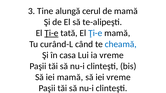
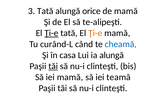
3 Tine: Tine -> Tată
cerul: cerul -> orice
Ţi-e at (95, 33) colour: blue -> orange
ia vreme: vreme -> alungă
tăi at (53, 66) underline: none -> present
iei vreme: vreme -> teamă
